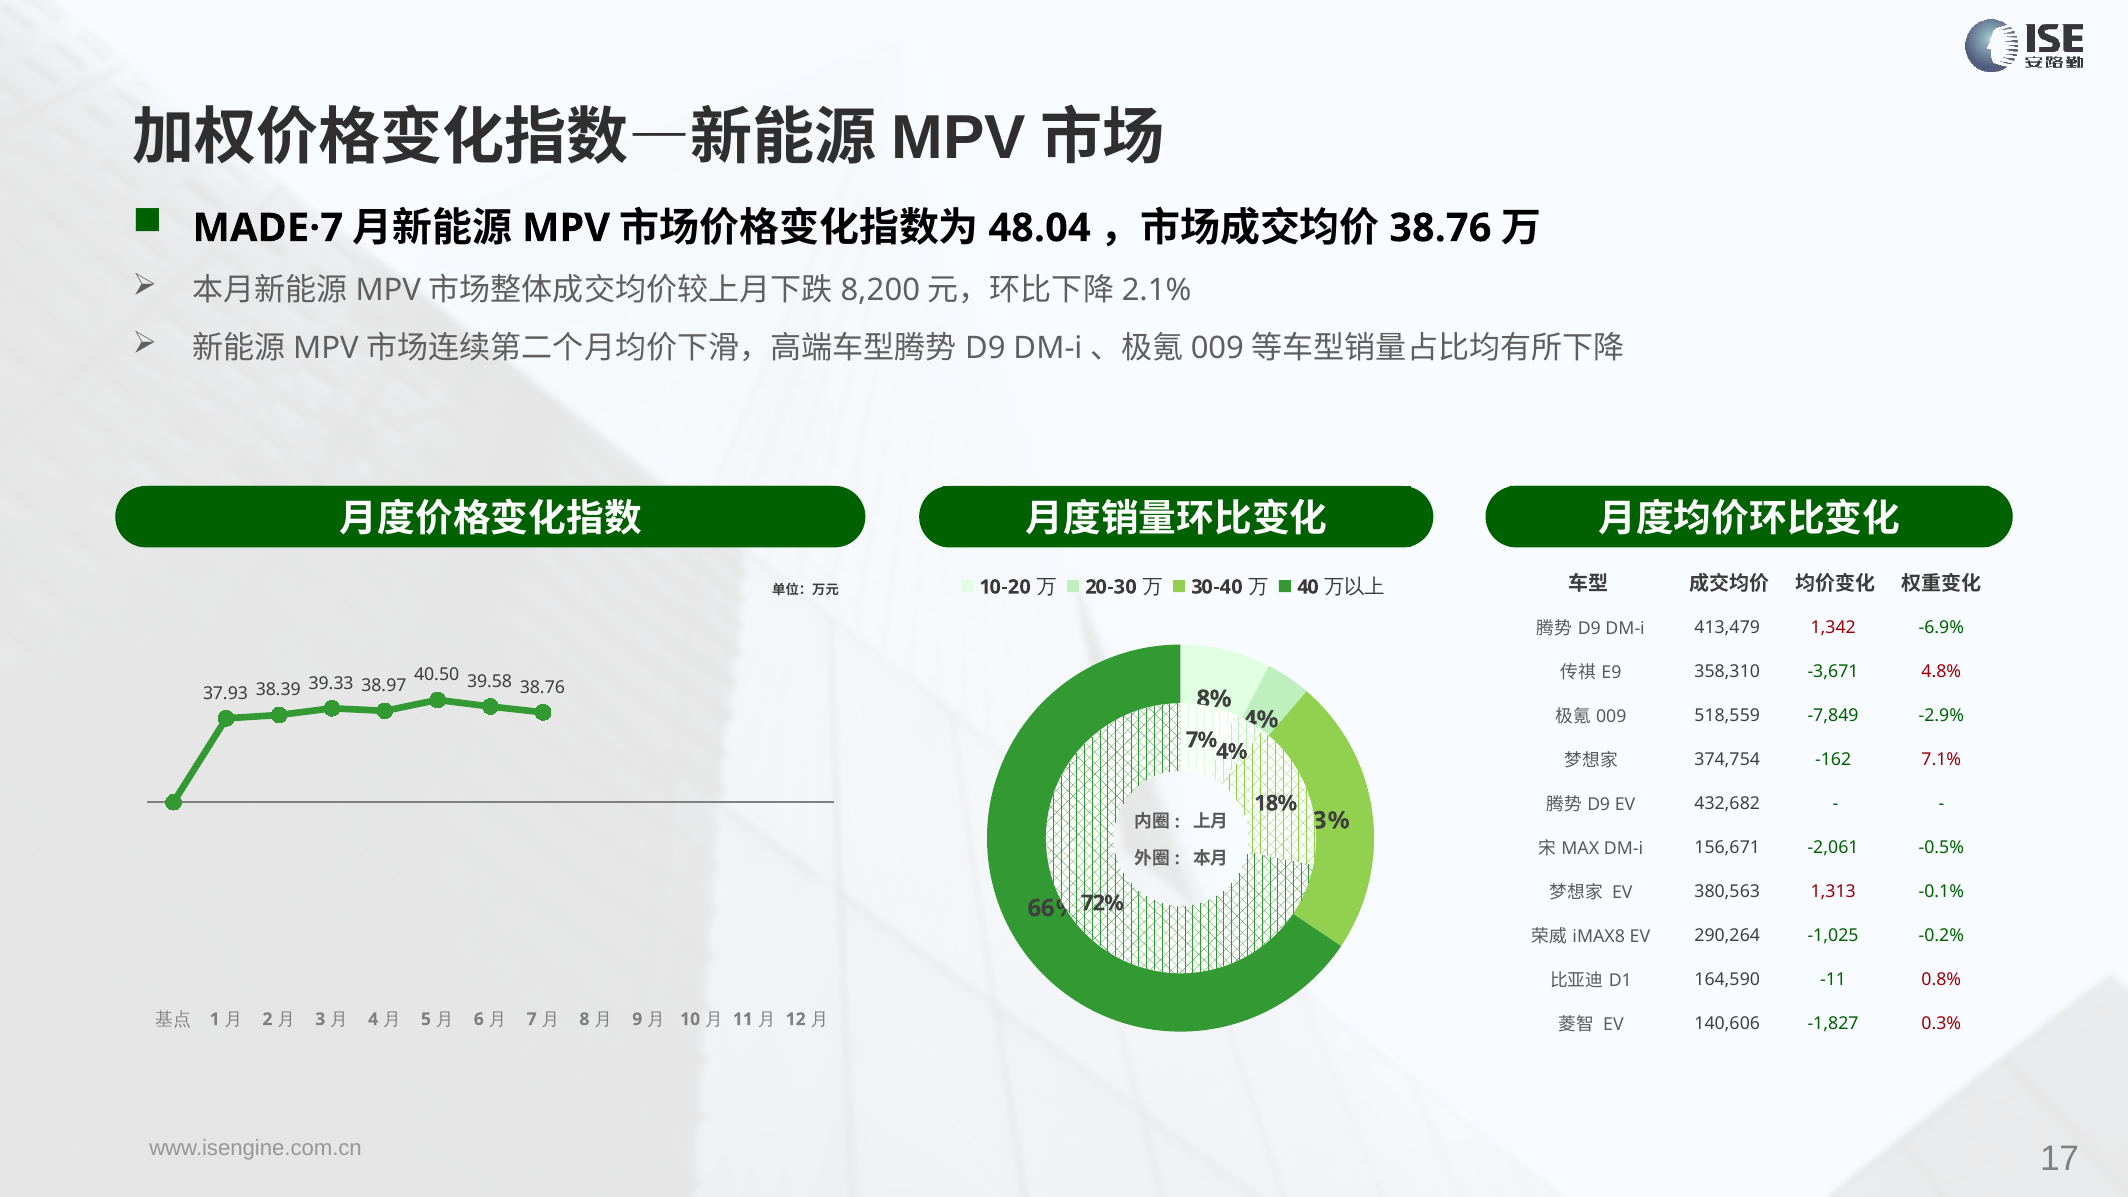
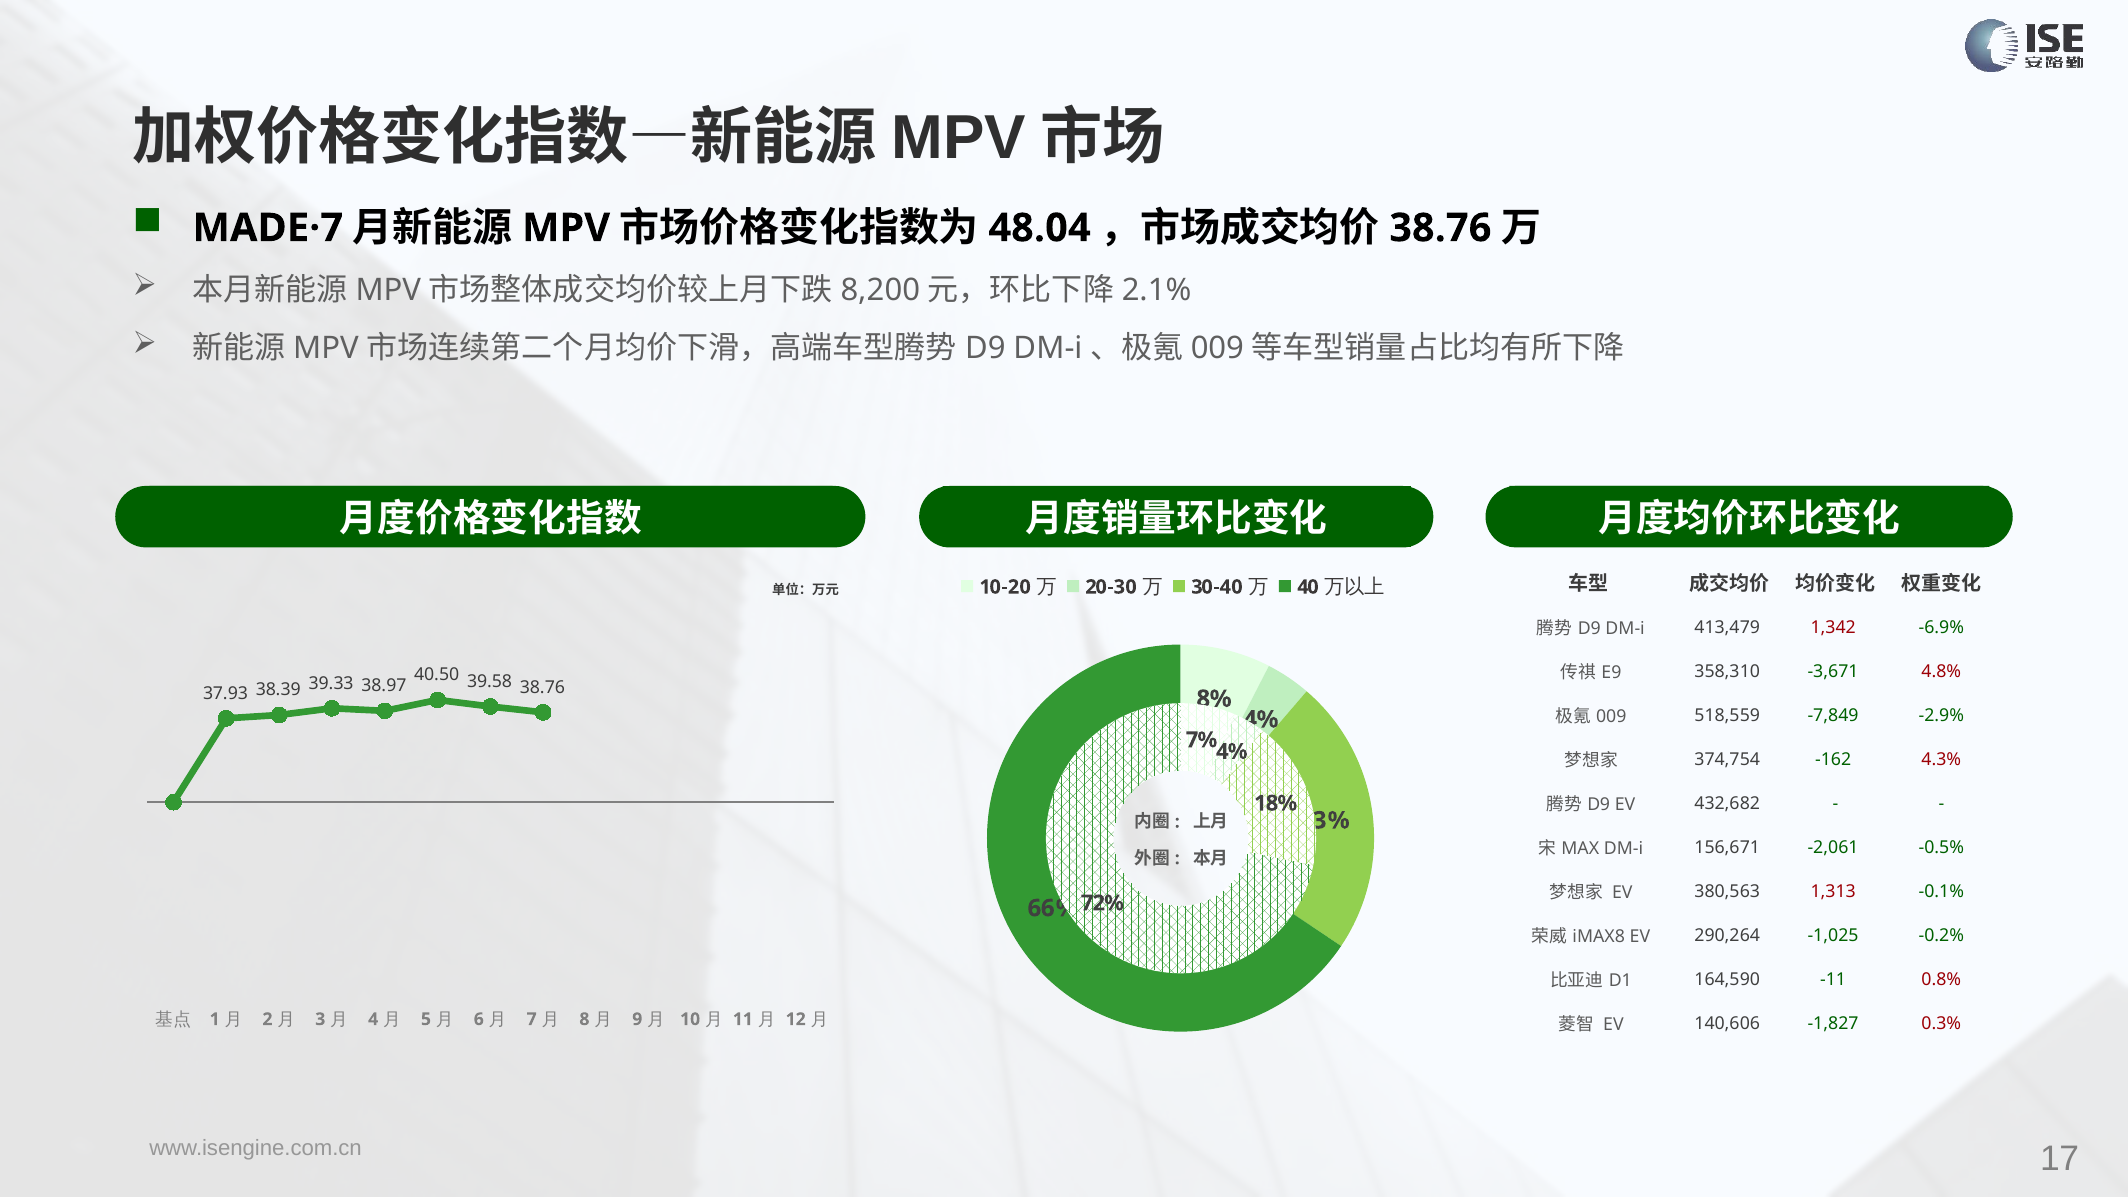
7.1%: 7.1% -> 4.3%
